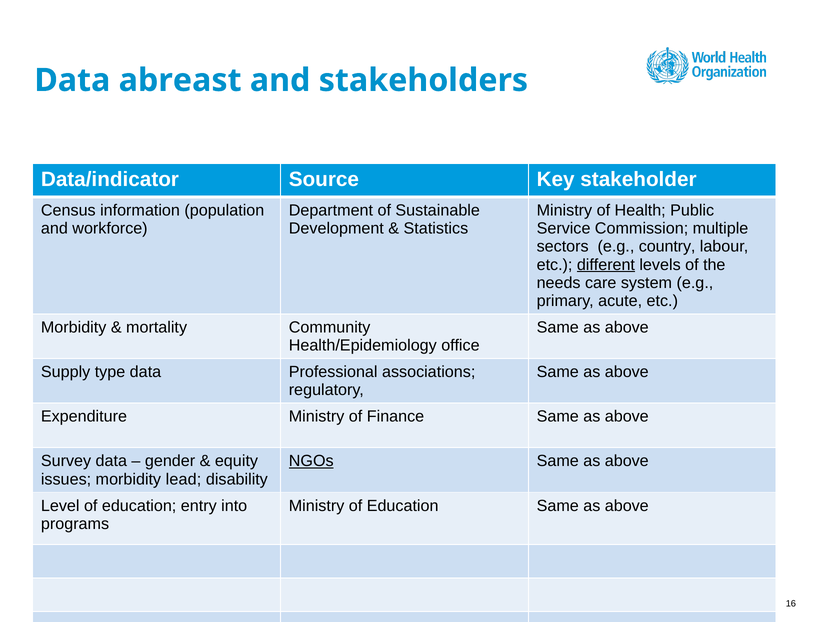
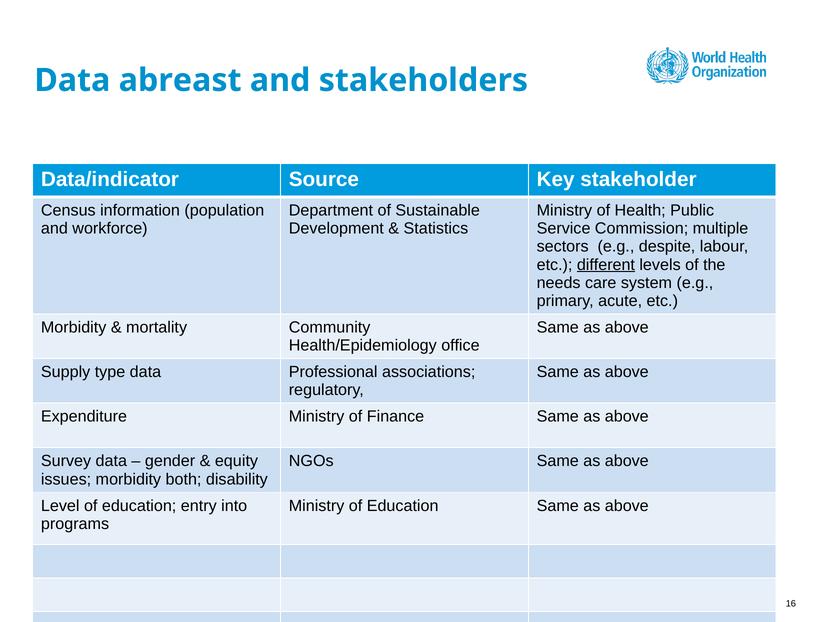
country: country -> despite
NGOs underline: present -> none
lead: lead -> both
